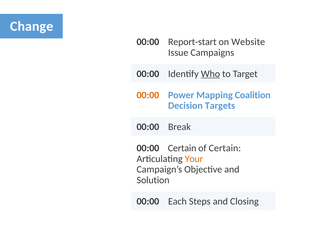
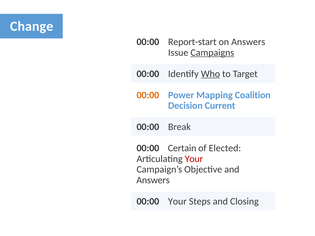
on Website: Website -> Answers
Campaigns underline: none -> present
Targets: Targets -> Current
of Certain: Certain -> Elected
Your at (194, 159) colour: orange -> red
Solution at (153, 180): Solution -> Answers
00:00 Each: Each -> Your
